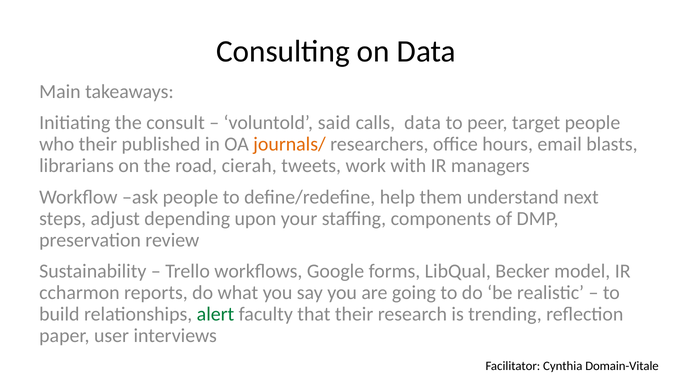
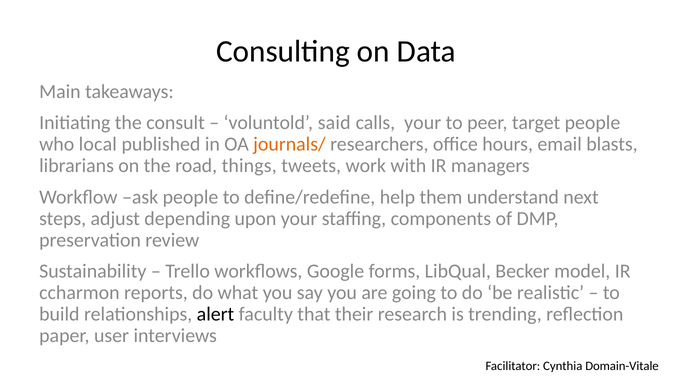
calls data: data -> your
who their: their -> local
cierah: cierah -> things
alert colour: green -> black
